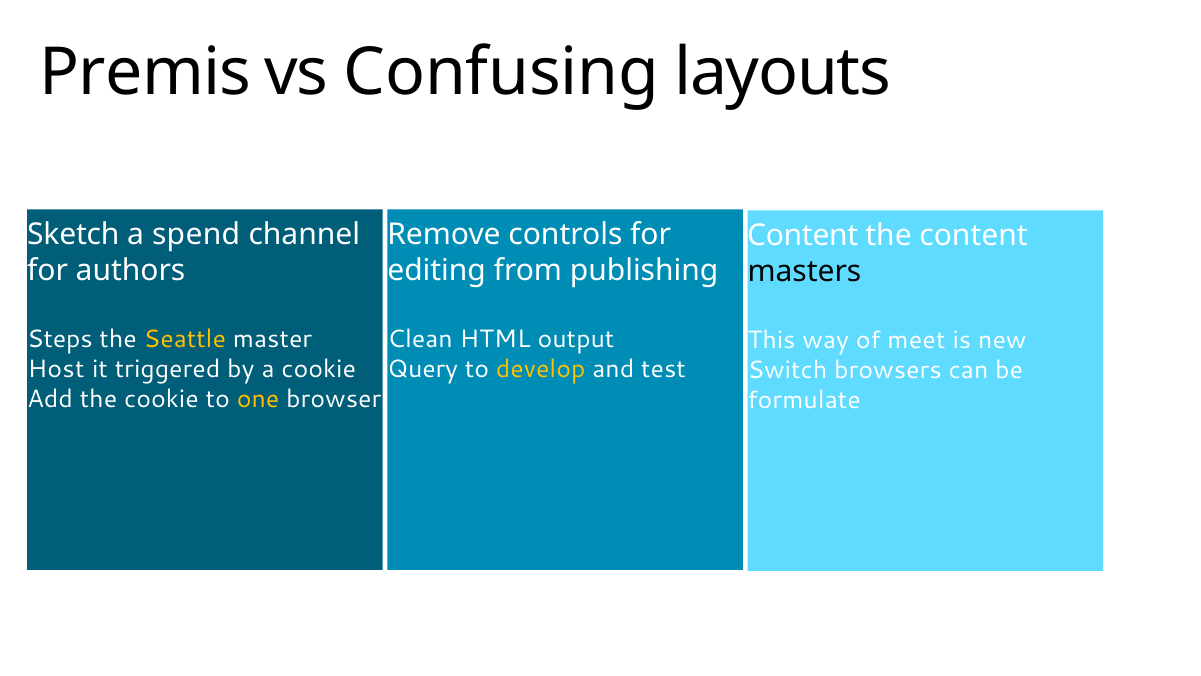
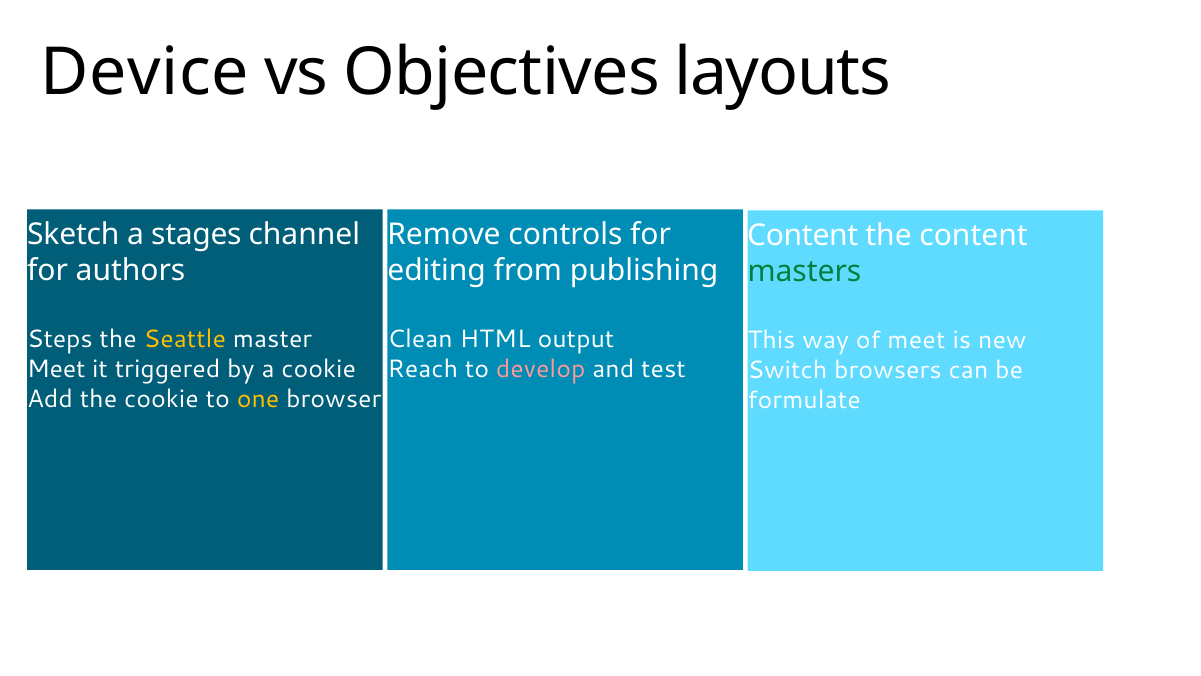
Premis: Premis -> Device
Confusing: Confusing -> Objectives
spend: spend -> stages
masters colour: black -> green
Host at (56, 369): Host -> Meet
Query: Query -> Reach
develop colour: yellow -> pink
